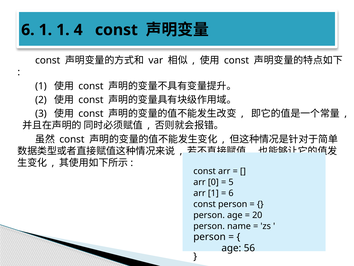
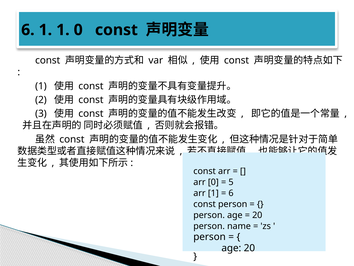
1 4: 4 -> 0
age 56: 56 -> 20
